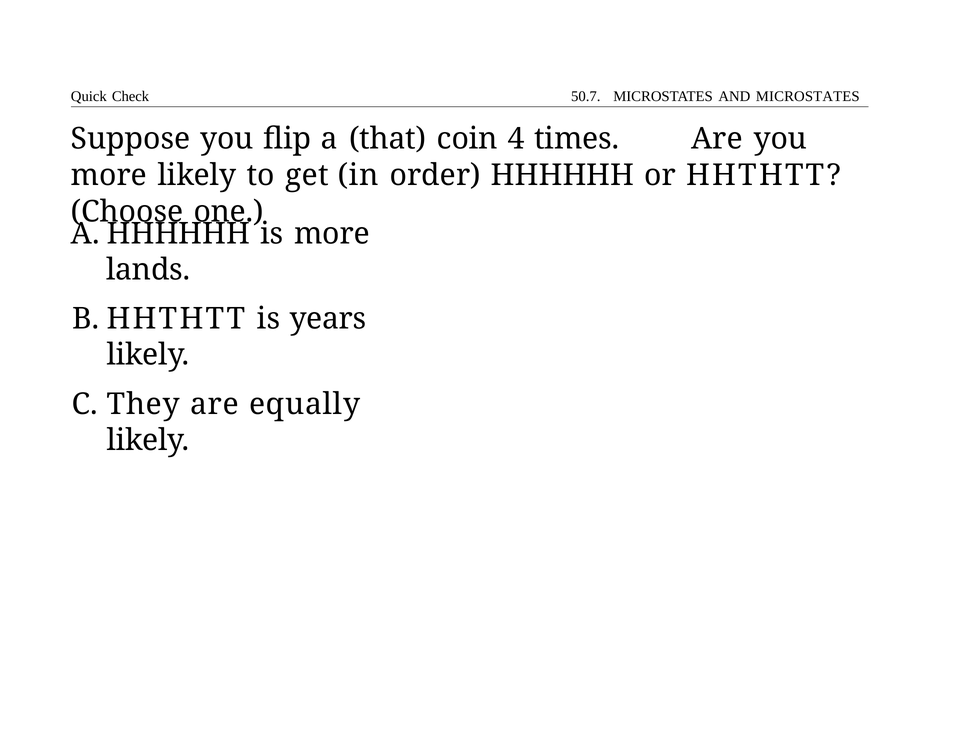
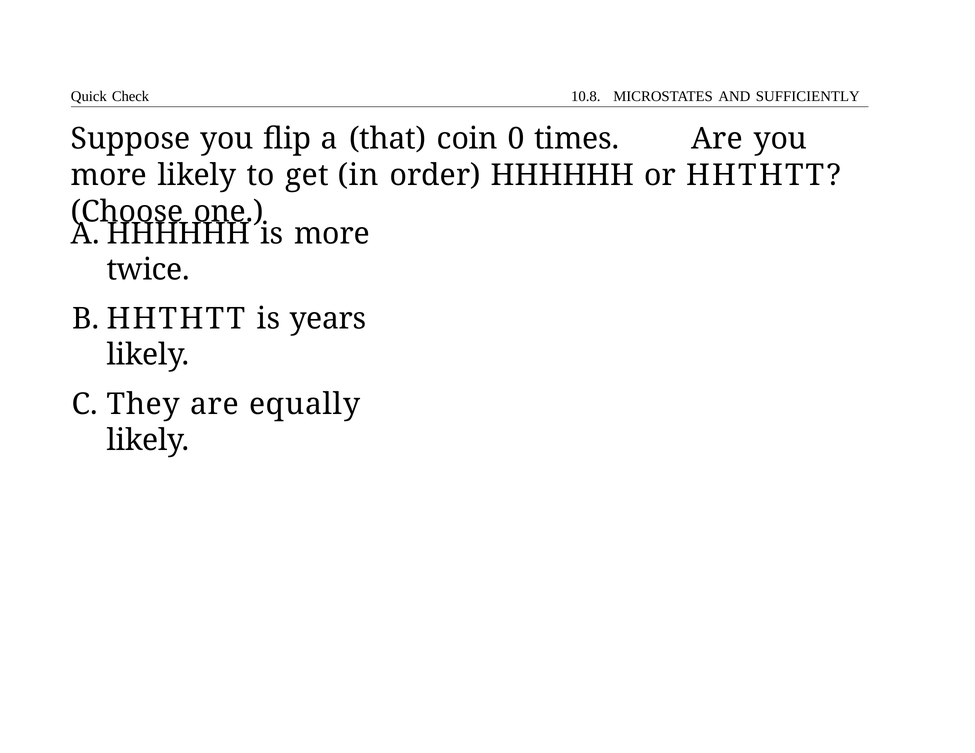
50.7: 50.7 -> 10.8
AND MICROSTATES: MICROSTATES -> SUFFICIENTLY
4: 4 -> 0
lands: lands -> twice
